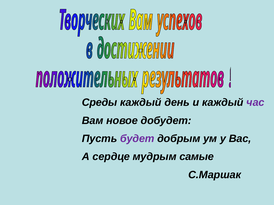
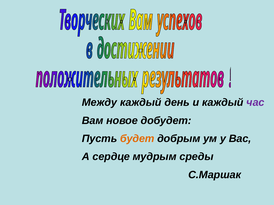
Среды: Среды -> Между
будет colour: purple -> orange
самые: самые -> среды
